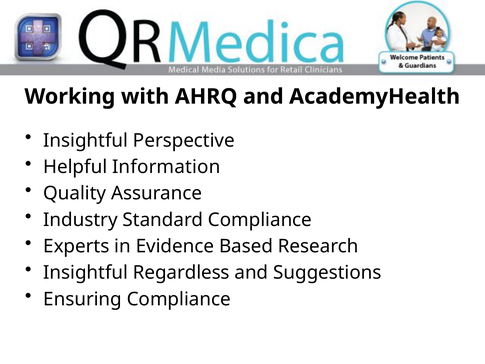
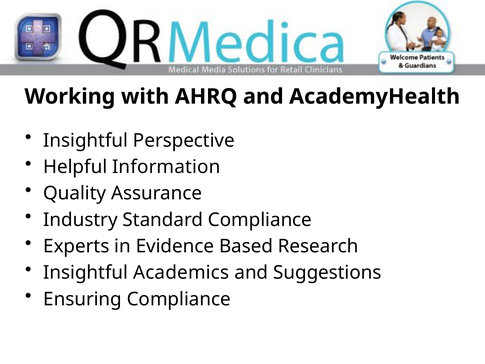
Regardless: Regardless -> Academics
